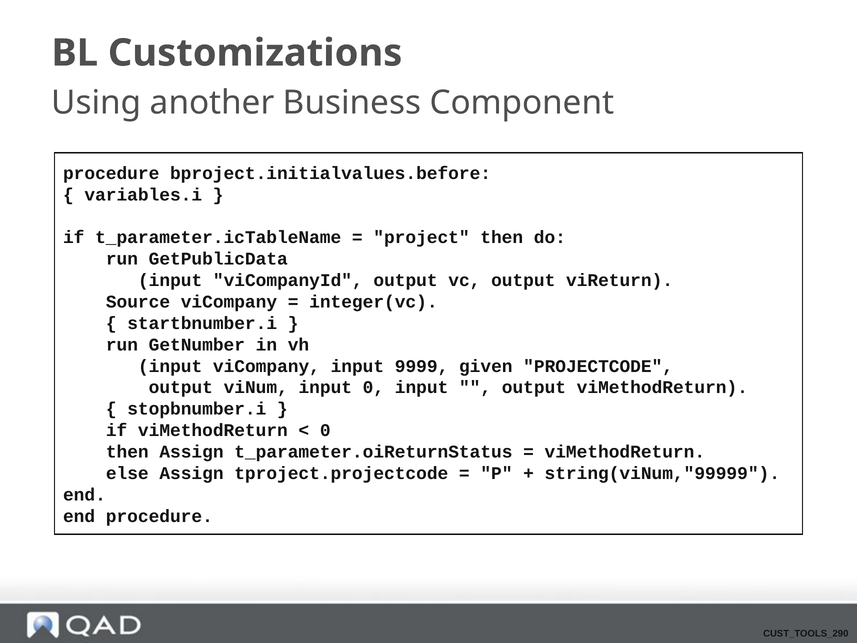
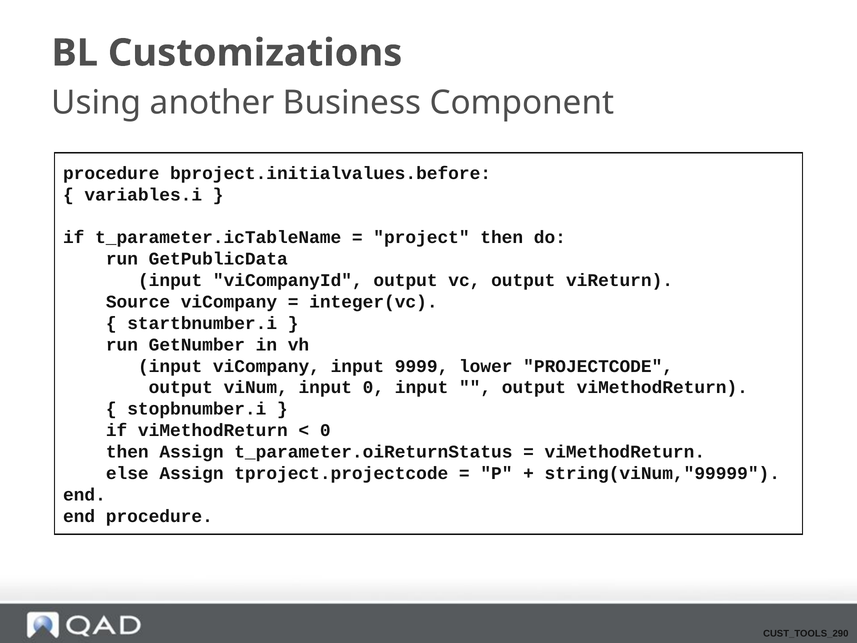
given: given -> lower
